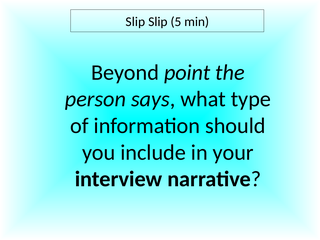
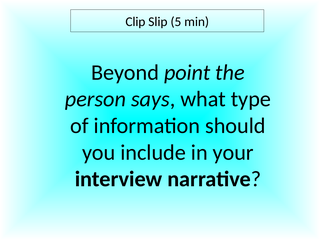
Slip at (135, 22): Slip -> Clip
